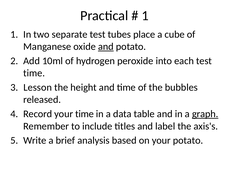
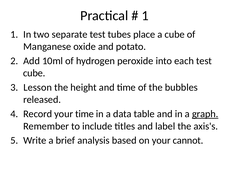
and at (106, 47) underline: present -> none
time at (34, 73): time -> cube
your potato: potato -> cannot
